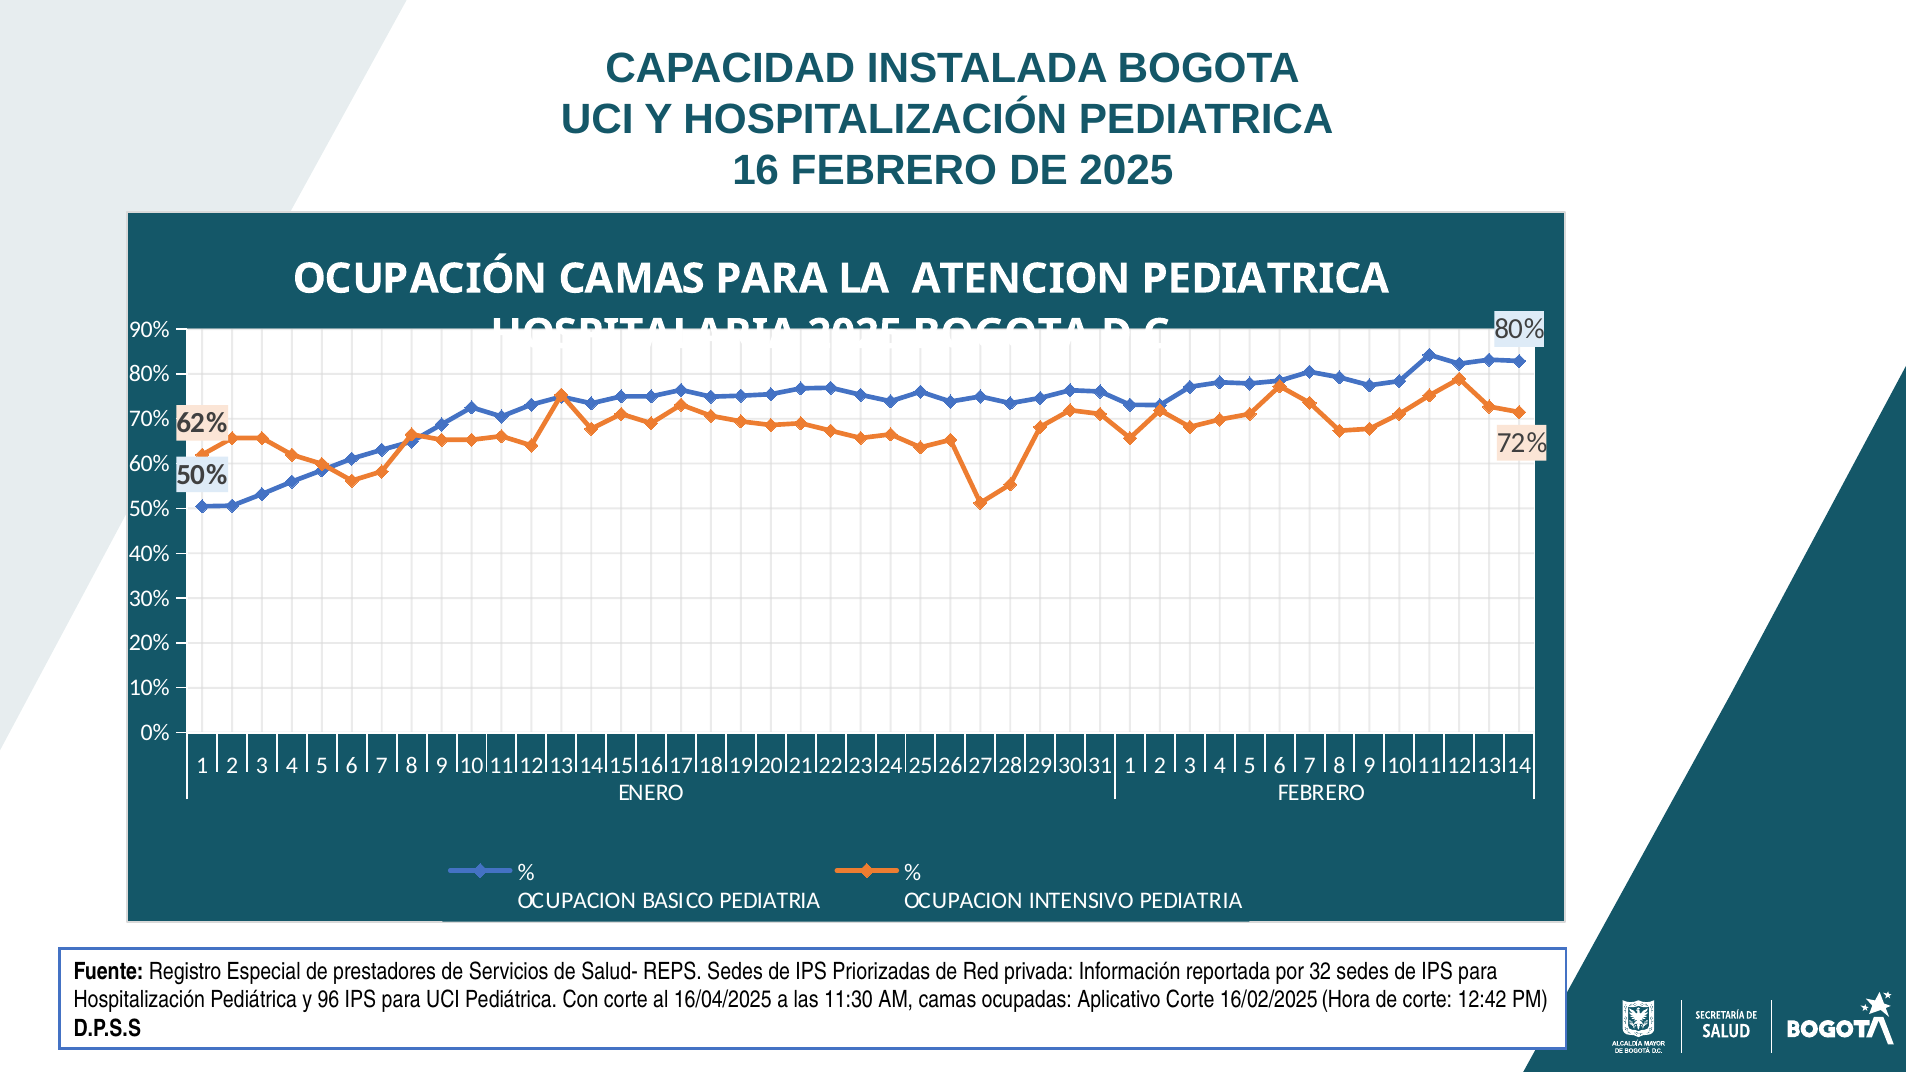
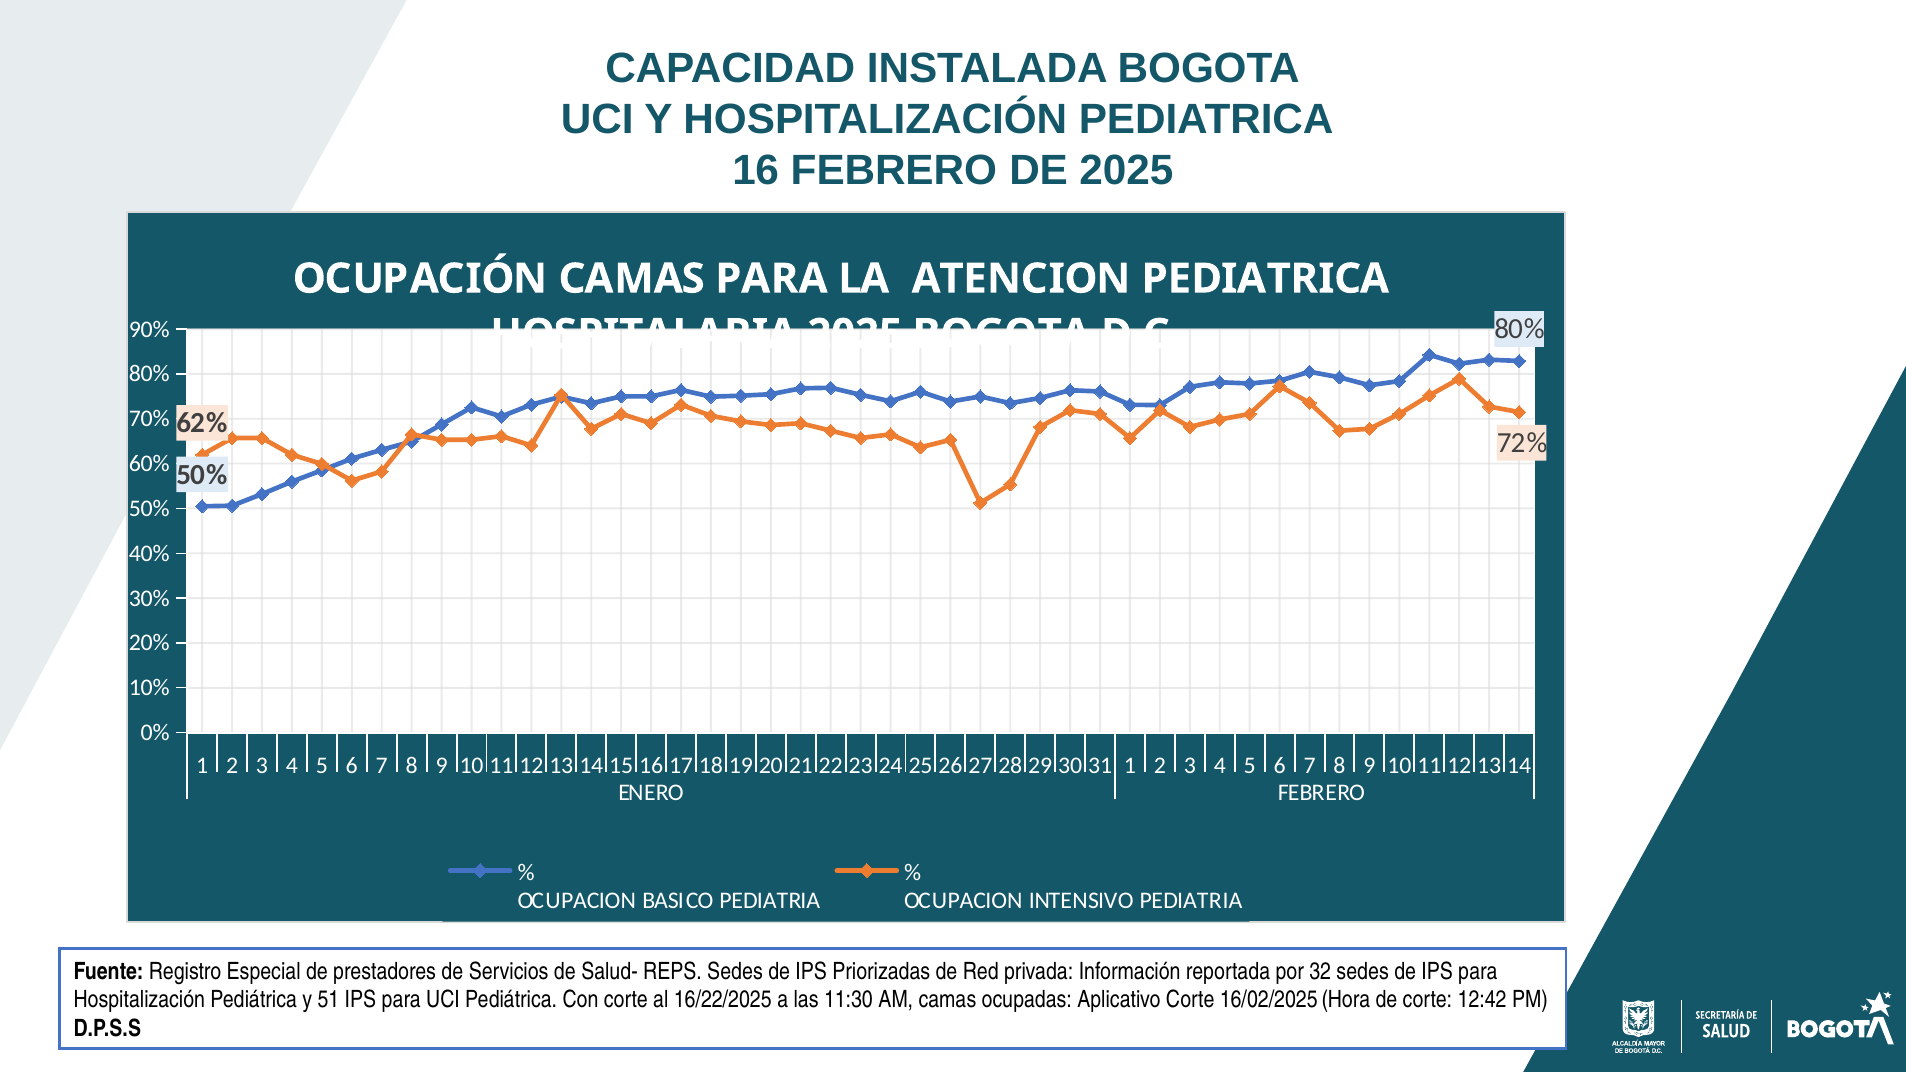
96: 96 -> 51
16/04/2025: 16/04/2025 -> 16/22/2025
